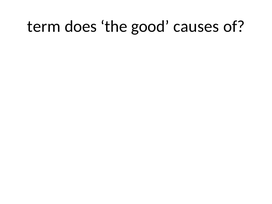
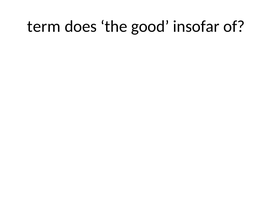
causes: causes -> insofar
